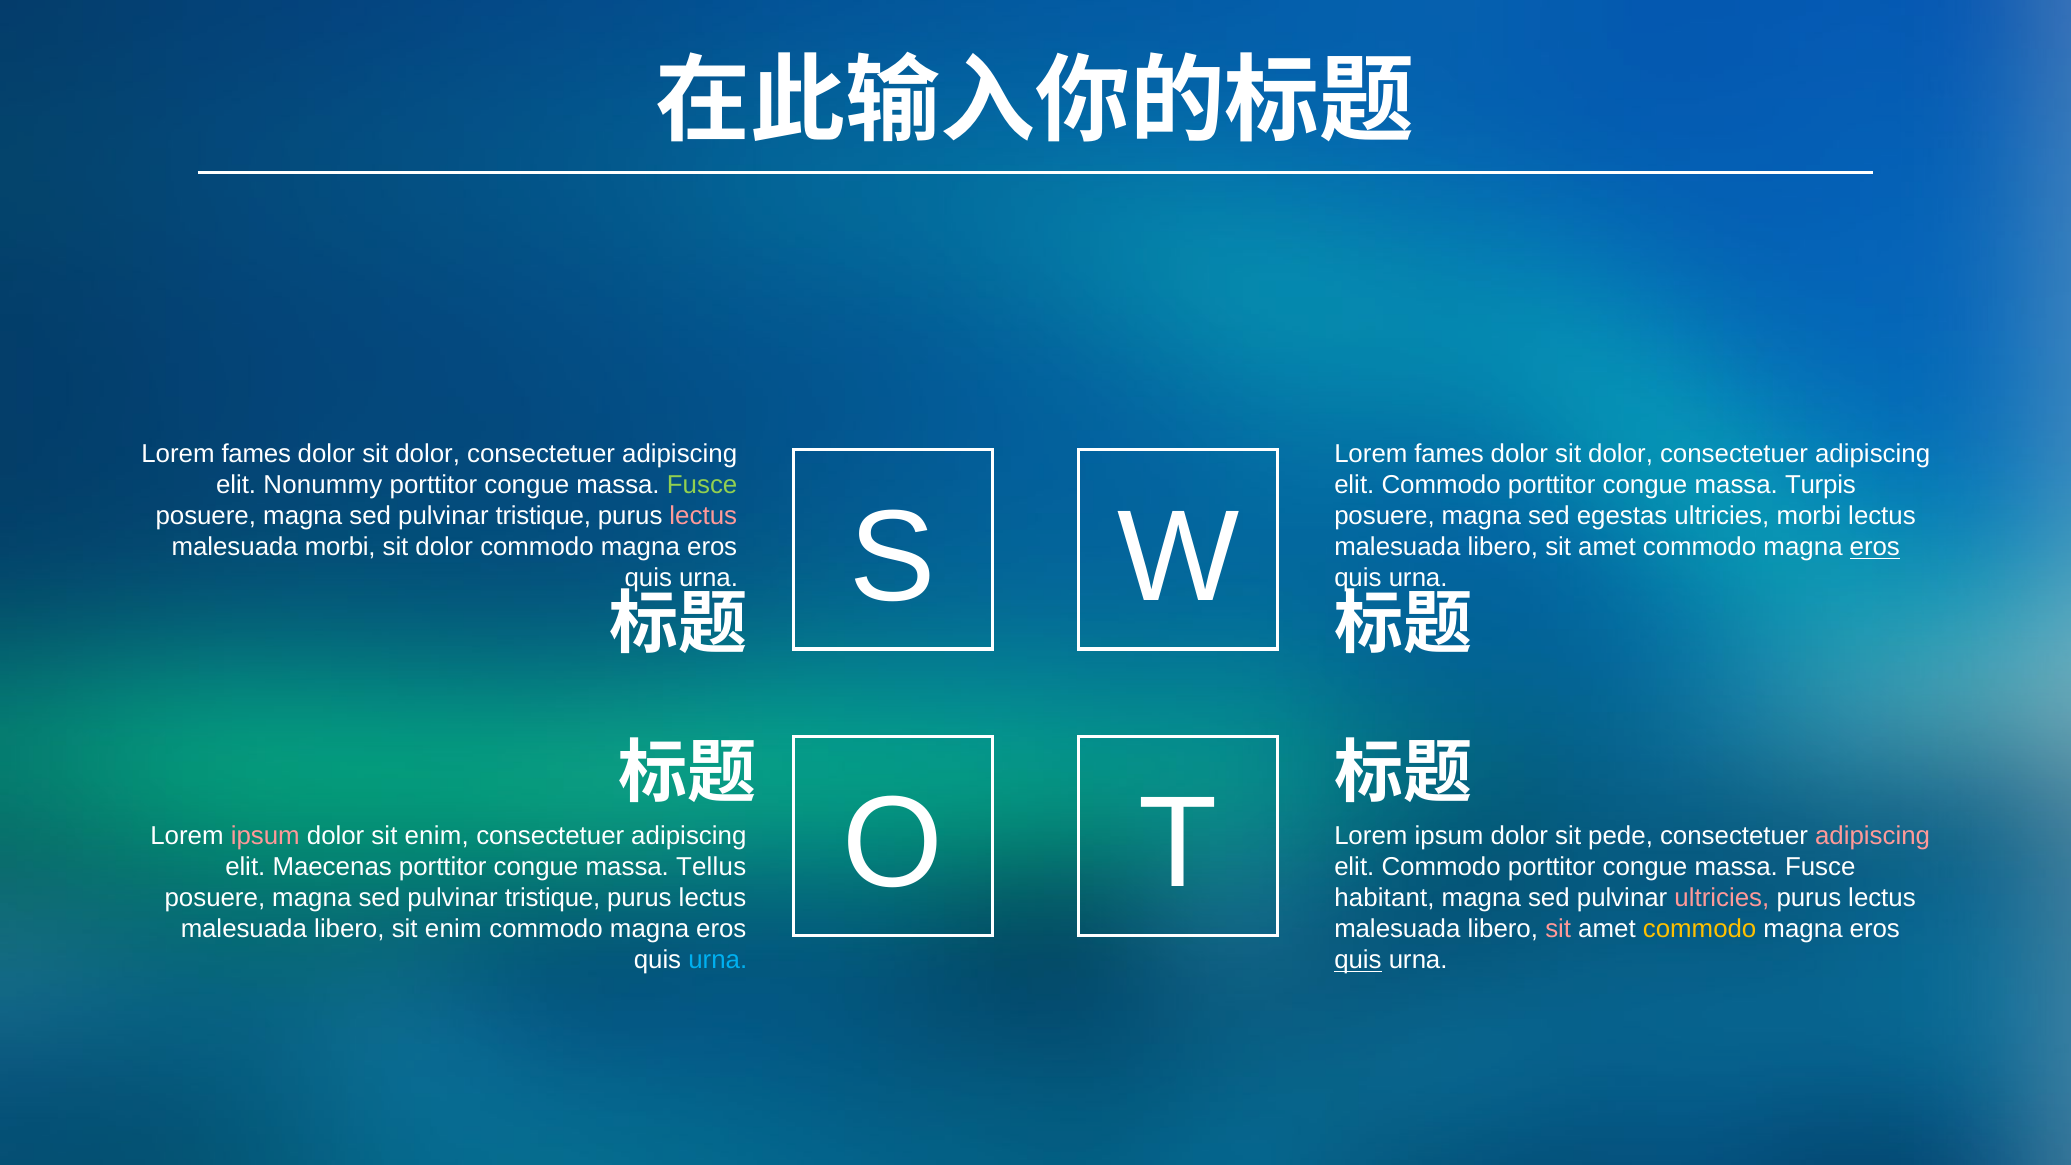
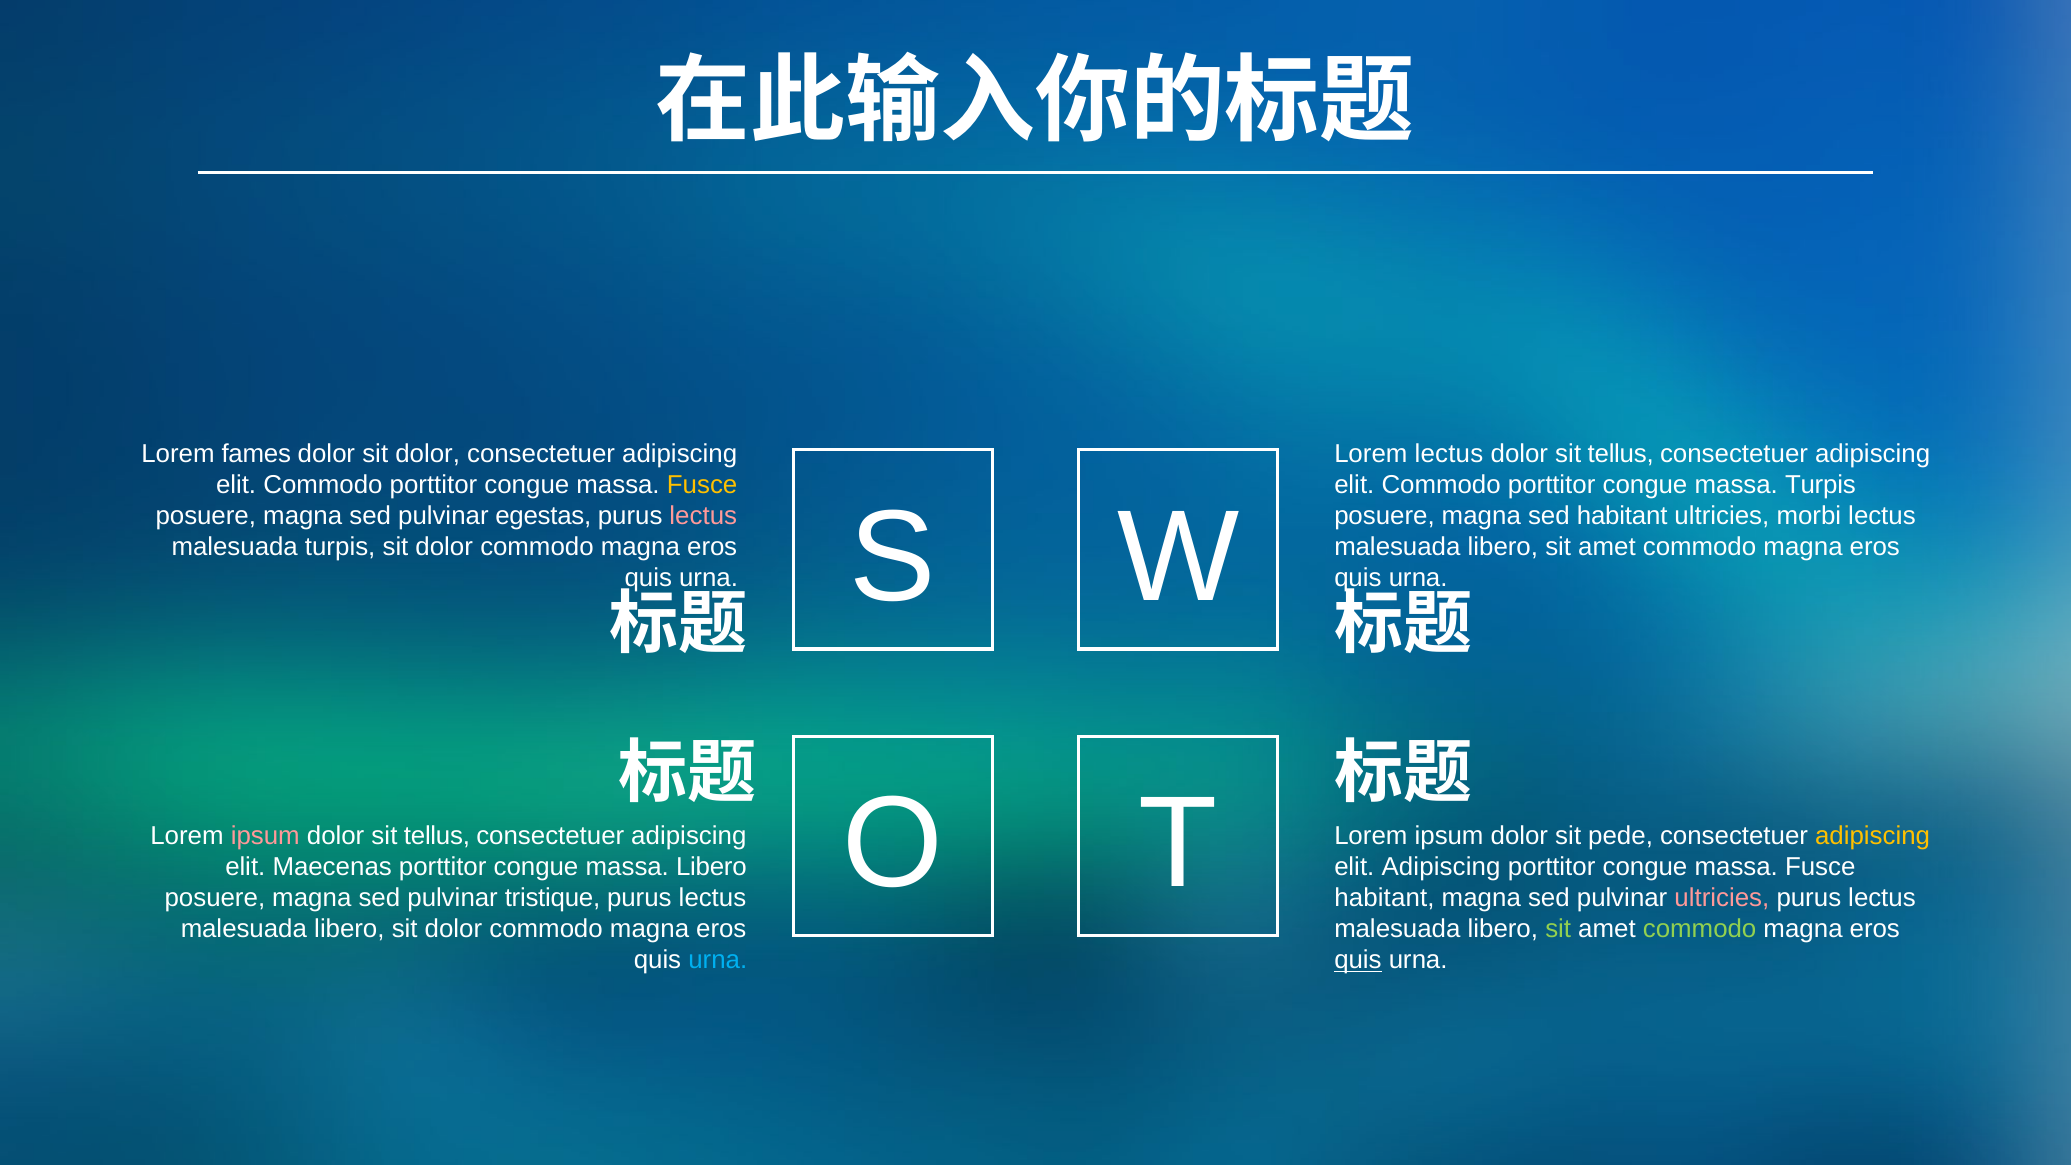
fames at (1449, 454): fames -> lectus
dolor at (1621, 454): dolor -> tellus
Nonummy at (323, 485): Nonummy -> Commodo
Fusce at (702, 485) colour: light green -> yellow
tristique at (543, 516): tristique -> egestas
sed egestas: egestas -> habitant
malesuada morbi: morbi -> turpis
eros at (1875, 547) underline: present -> none
enim at (437, 836): enim -> tellus
adipiscing at (1873, 836) colour: pink -> yellow
massa Tellus: Tellus -> Libero
Commodo at (1441, 867): Commodo -> Adipiscing
libero sit enim: enim -> dolor
sit at (1558, 929) colour: pink -> light green
commodo at (1700, 929) colour: yellow -> light green
